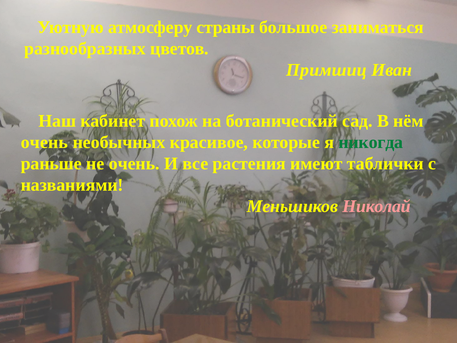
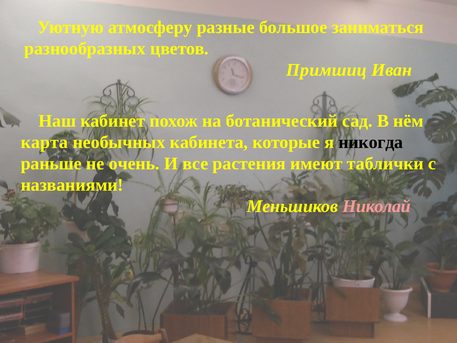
страны: страны -> разные
очень at (44, 142): очень -> карта
красивое: красивое -> кабинета
никогда colour: green -> black
